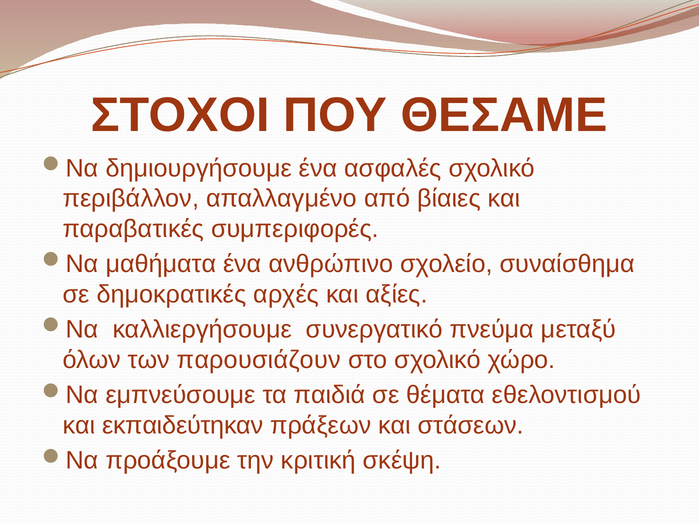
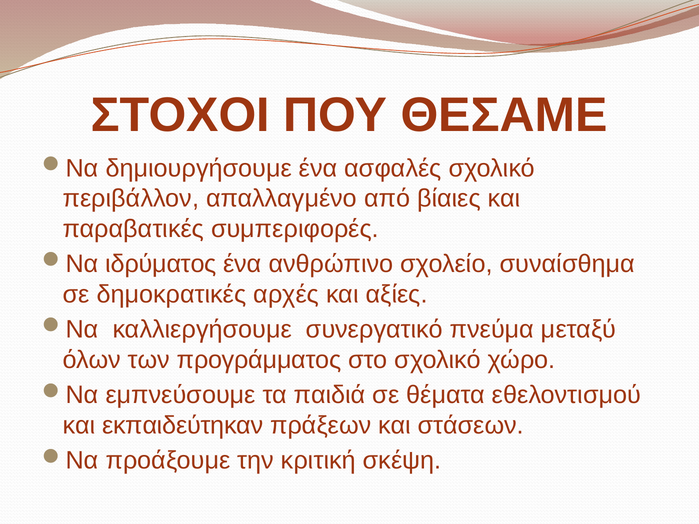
μαθήματα: μαθήματα -> ιδρύματος
παρουσιάζουν: παρουσιάζουν -> προγράμματος
